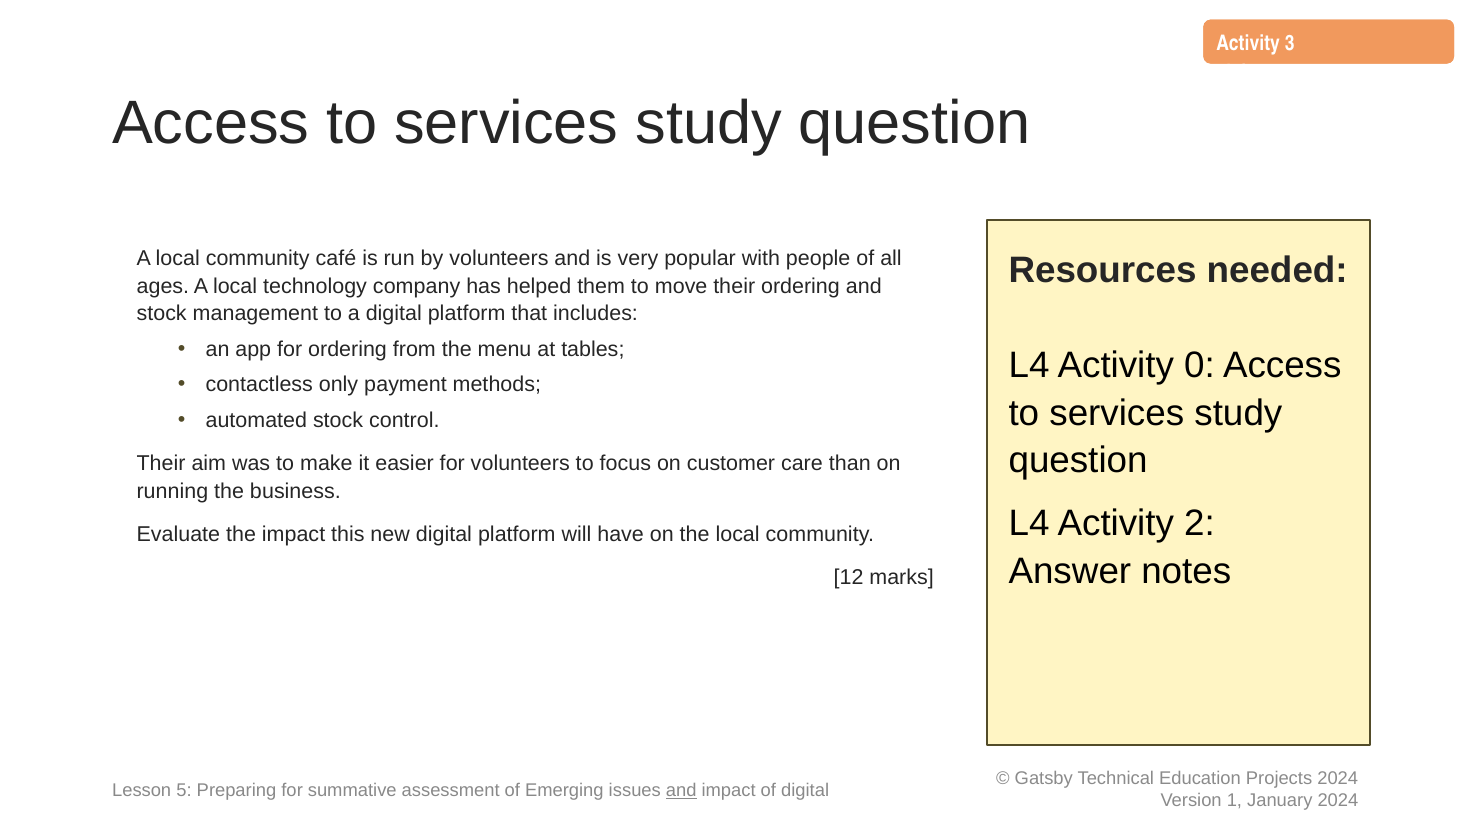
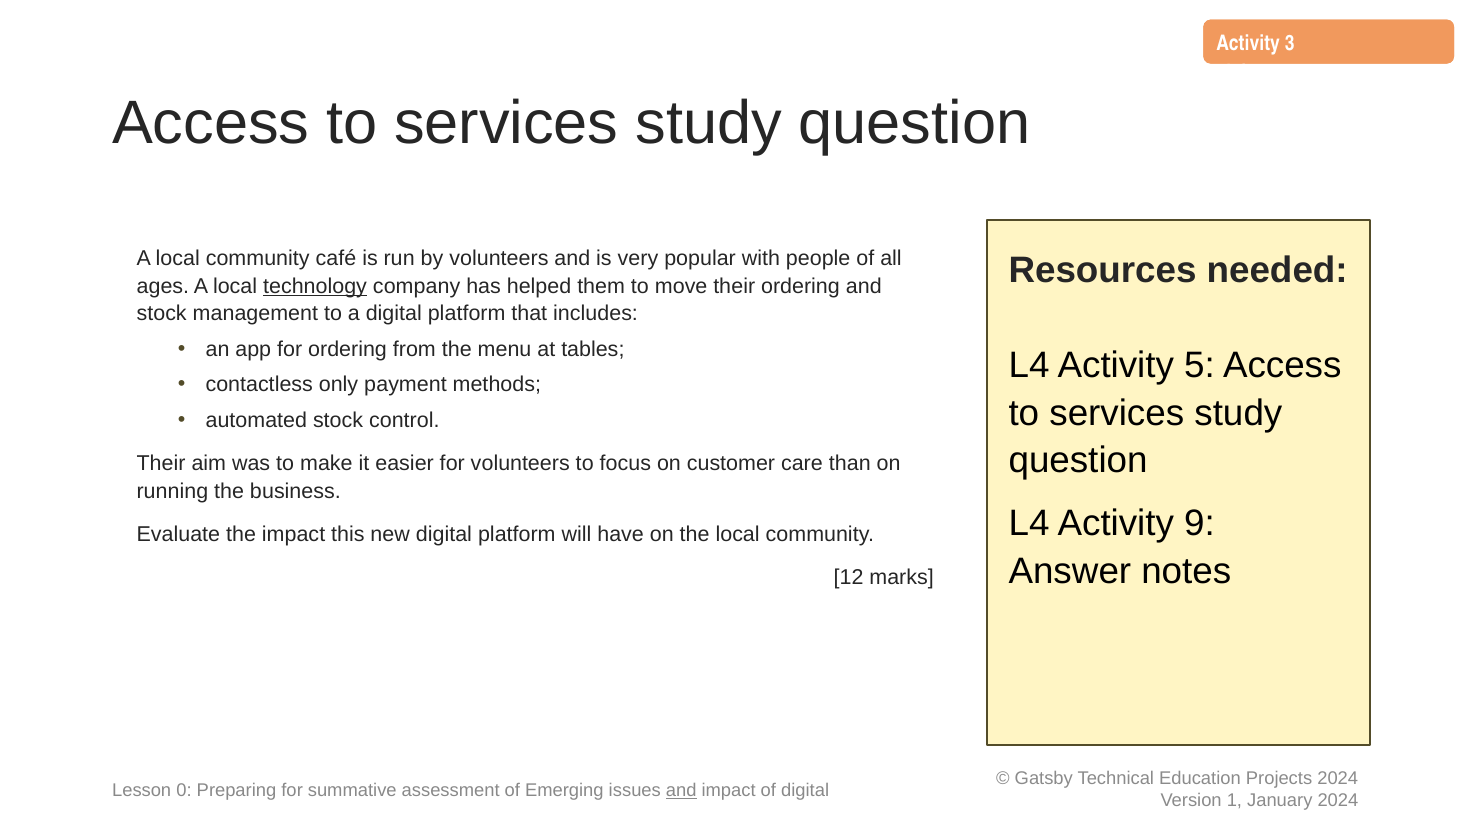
technology underline: none -> present
0: 0 -> 5
2: 2 -> 9
5: 5 -> 0
